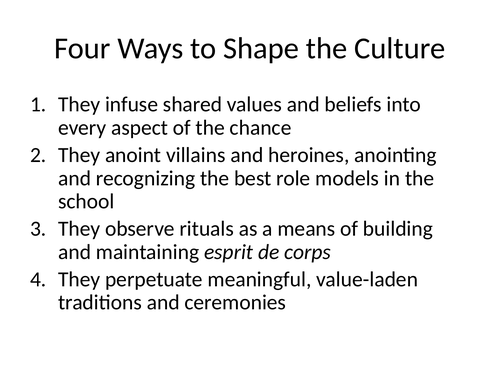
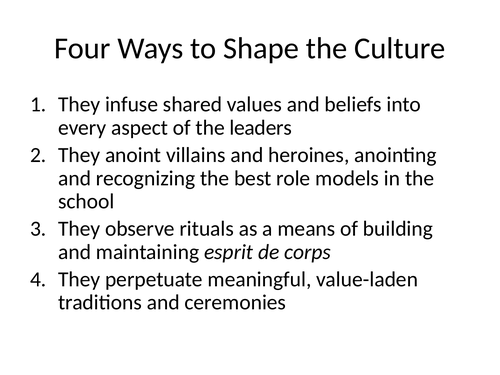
chance: chance -> leaders
